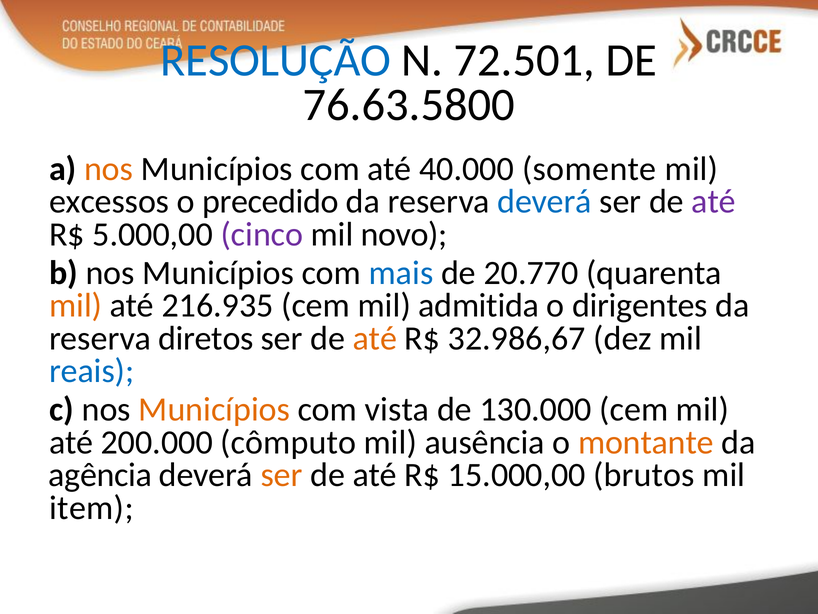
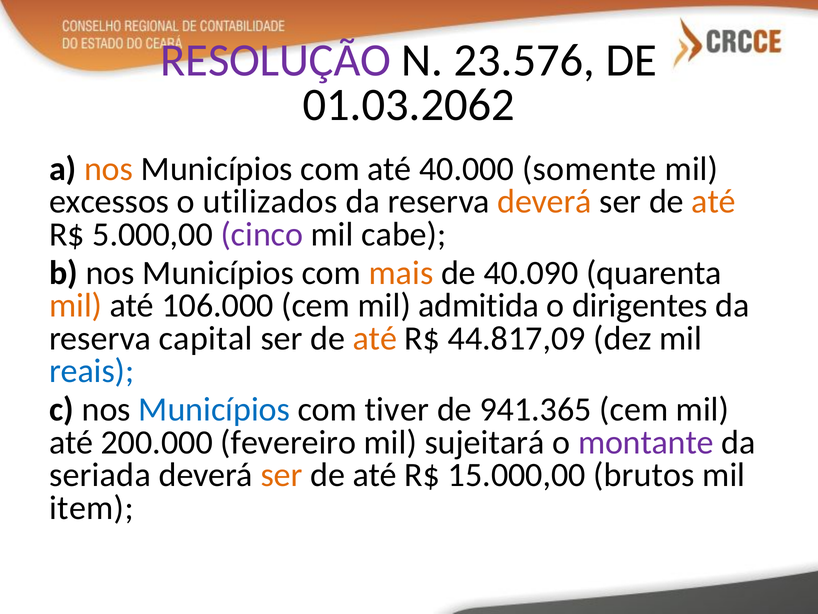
RESOLUÇÃO colour: blue -> purple
72.501: 72.501 -> 23.576
76.63.5800: 76.63.5800 -> 01.03.2062
precedido: precedido -> utilizados
deverá at (545, 201) colour: blue -> orange
até at (714, 201) colour: purple -> orange
novo: novo -> cabe
mais colour: blue -> orange
20.770: 20.770 -> 40.090
216.935: 216.935 -> 106.000
diretos: diretos -> capital
32.986,67: 32.986,67 -> 44.817,09
Municípios at (214, 409) colour: orange -> blue
vista: vista -> tiver
130.000: 130.000 -> 941.365
cômputo: cômputo -> fevereiro
ausência: ausência -> sujeitará
montante colour: orange -> purple
agência: agência -> seriada
